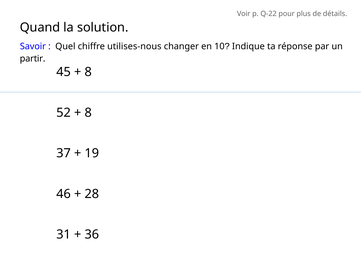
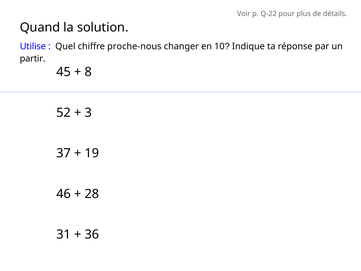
Savoir: Savoir -> Utilise
utilises-nous: utilises-nous -> proche-nous
8 at (88, 112): 8 -> 3
